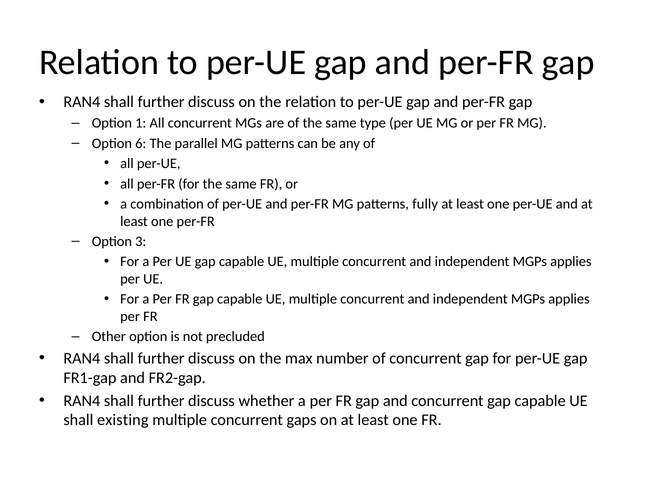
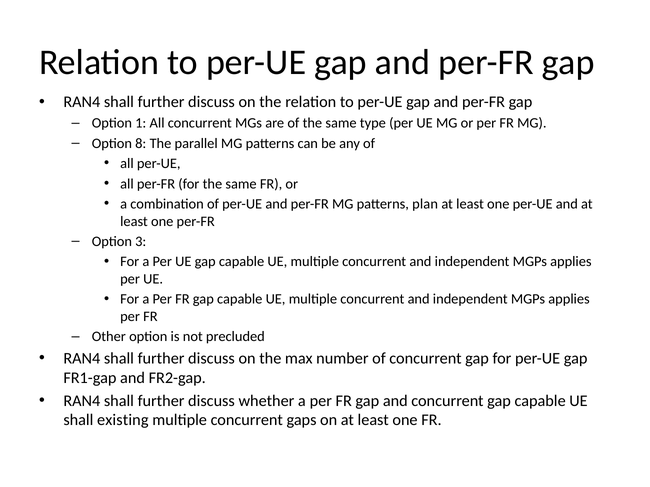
6: 6 -> 8
fully: fully -> plan
